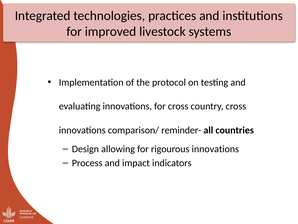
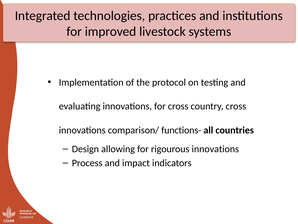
reminder-: reminder- -> functions-
